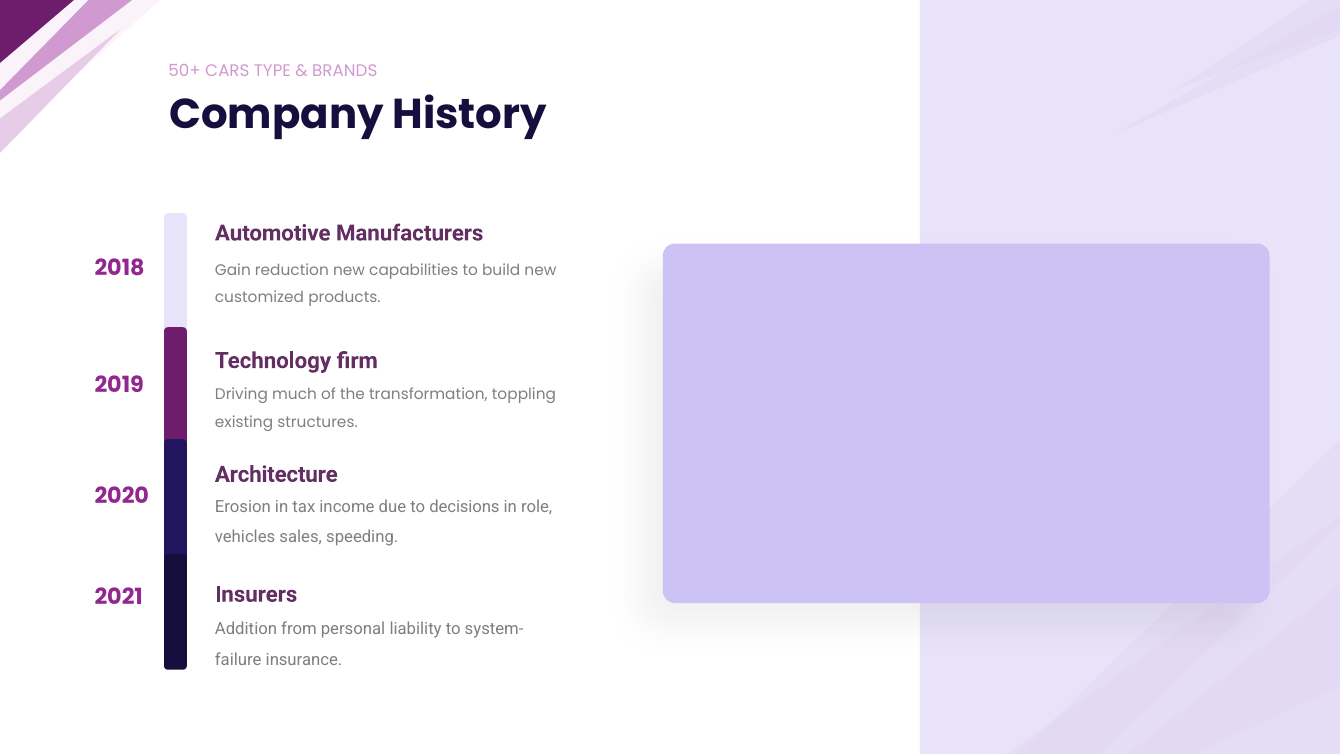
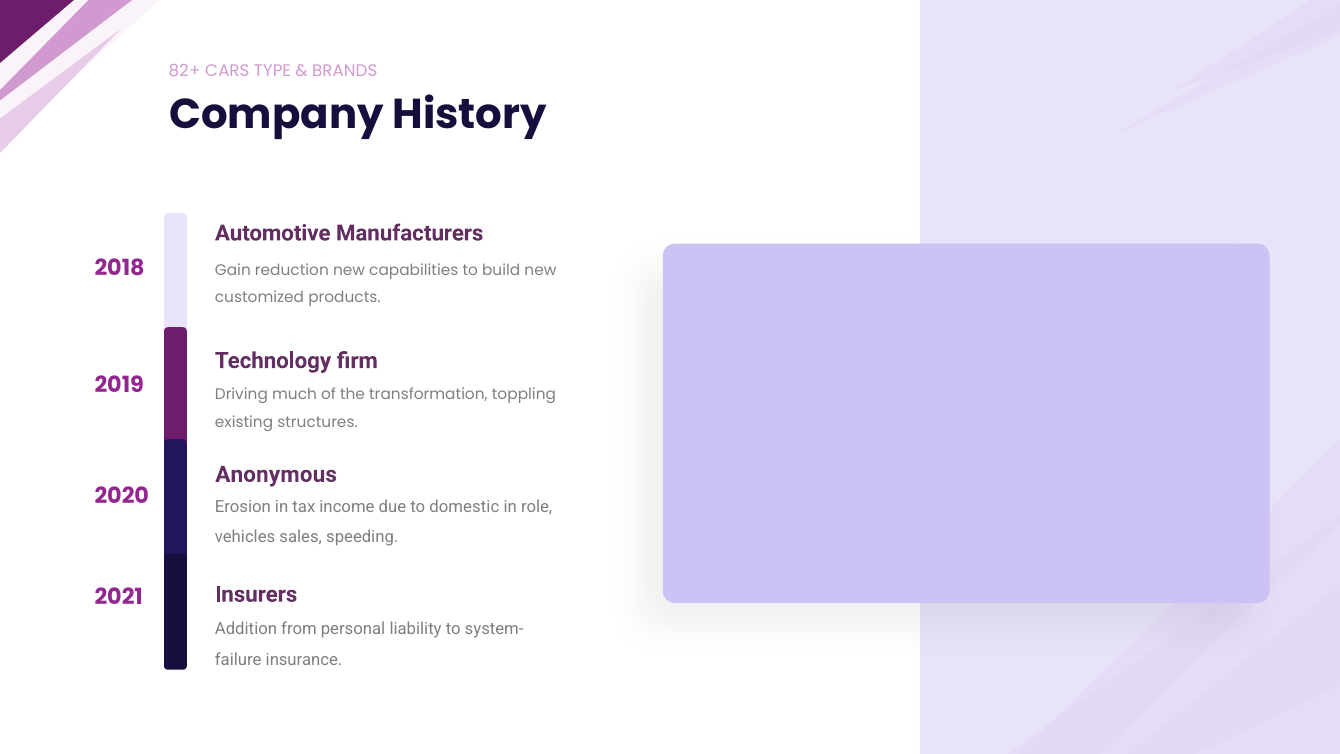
50+: 50+ -> 82+
Architecture: Architecture -> Anonymous
decisions: decisions -> domestic
